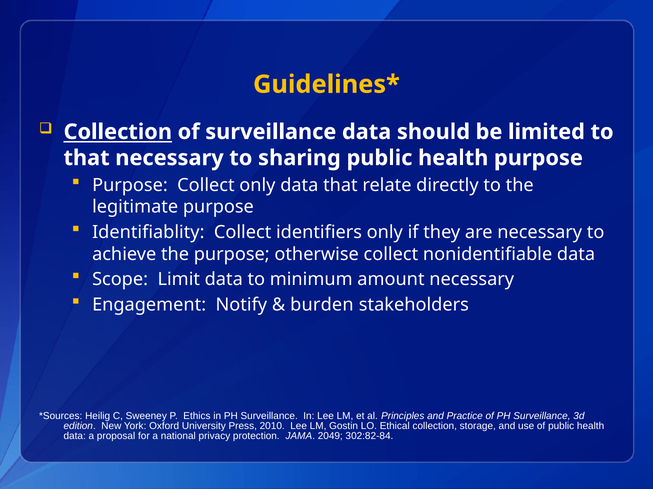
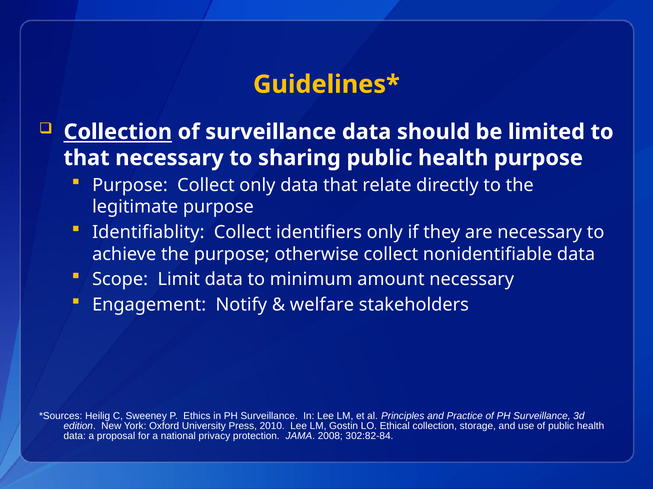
burden: burden -> welfare
2049: 2049 -> 2008
